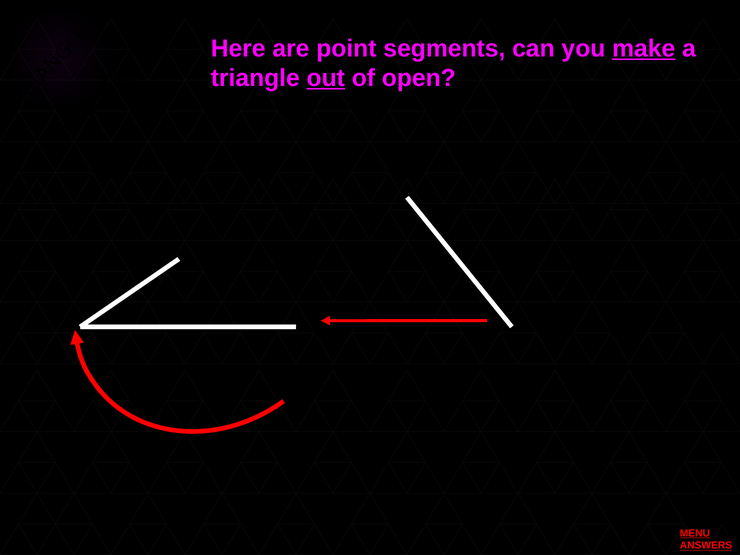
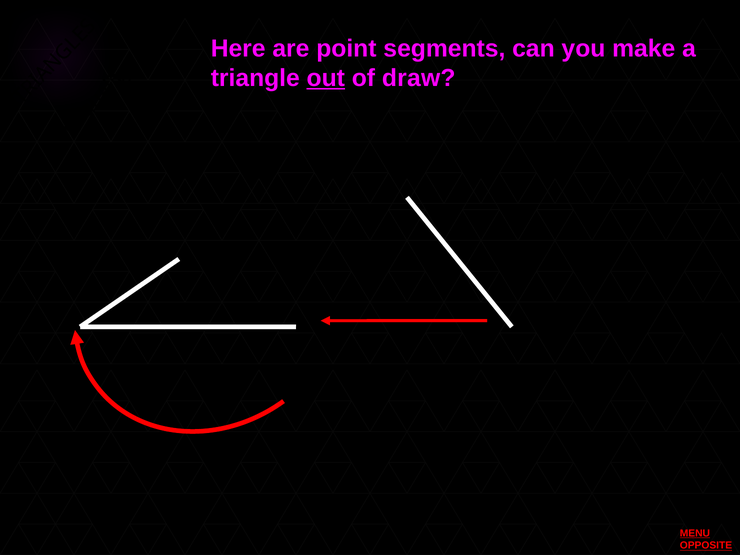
make underline: present -> none
open: open -> draw
ANSWERS: ANSWERS -> OPPOSITE
